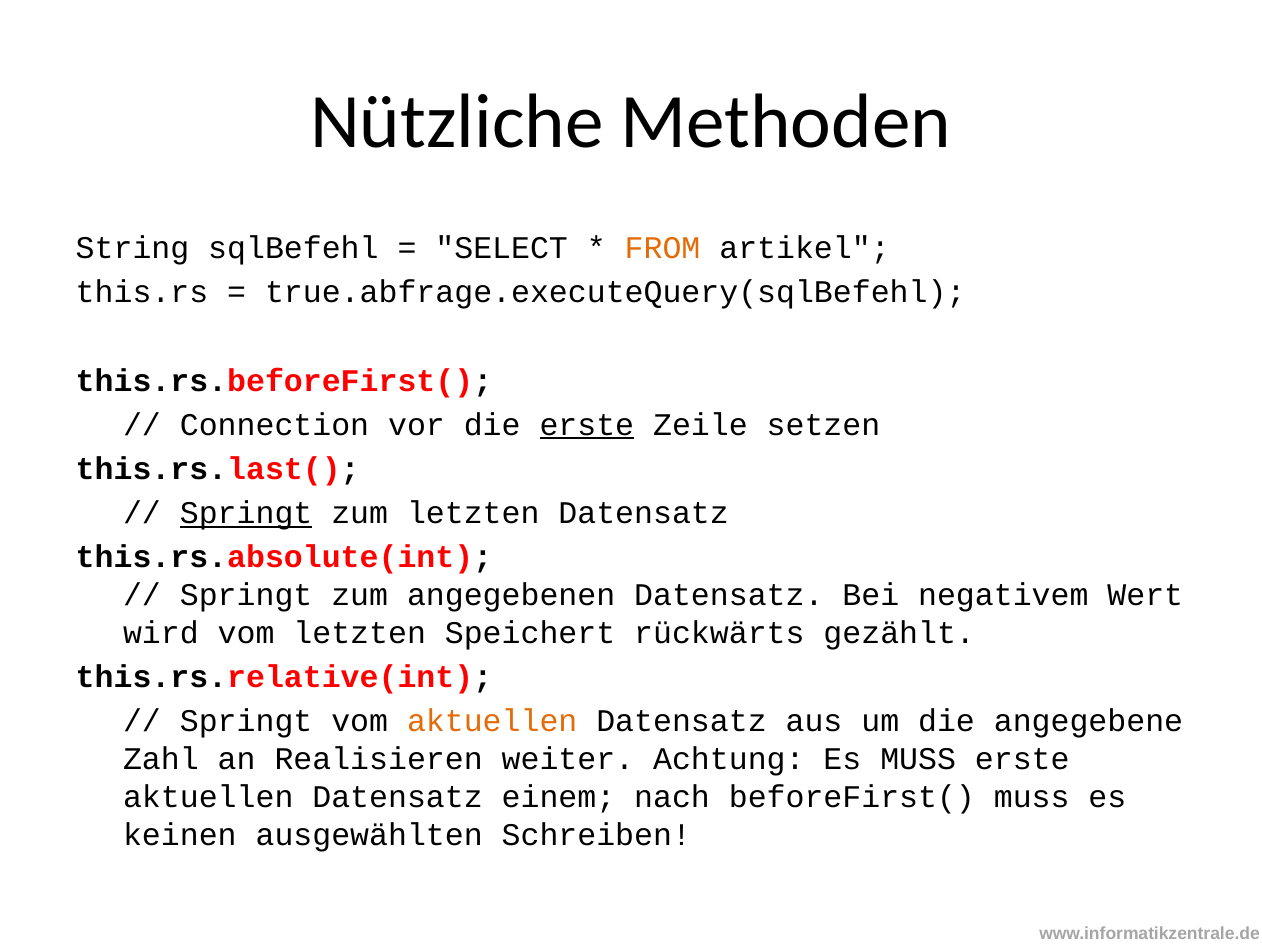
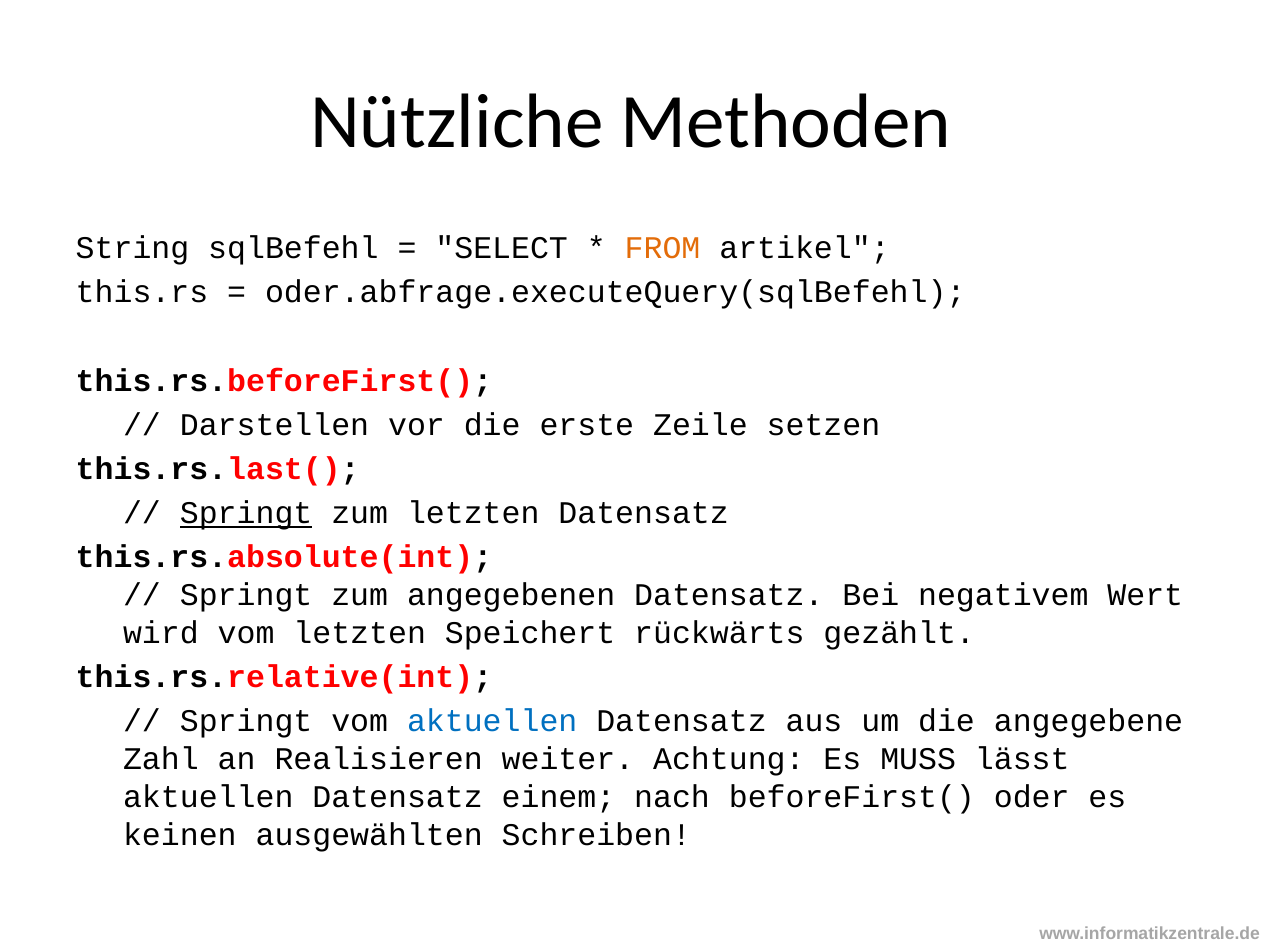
true.abfrage.executeQuery(sqlBefehl: true.abfrage.executeQuery(sqlBefehl -> oder.abfrage.executeQuery(sqlBefehl
Connection: Connection -> Darstellen
erste at (587, 425) underline: present -> none
aktuellen at (492, 722) colour: orange -> blue
MUSS erste: erste -> lässt
beforeFirst( muss: muss -> oder
